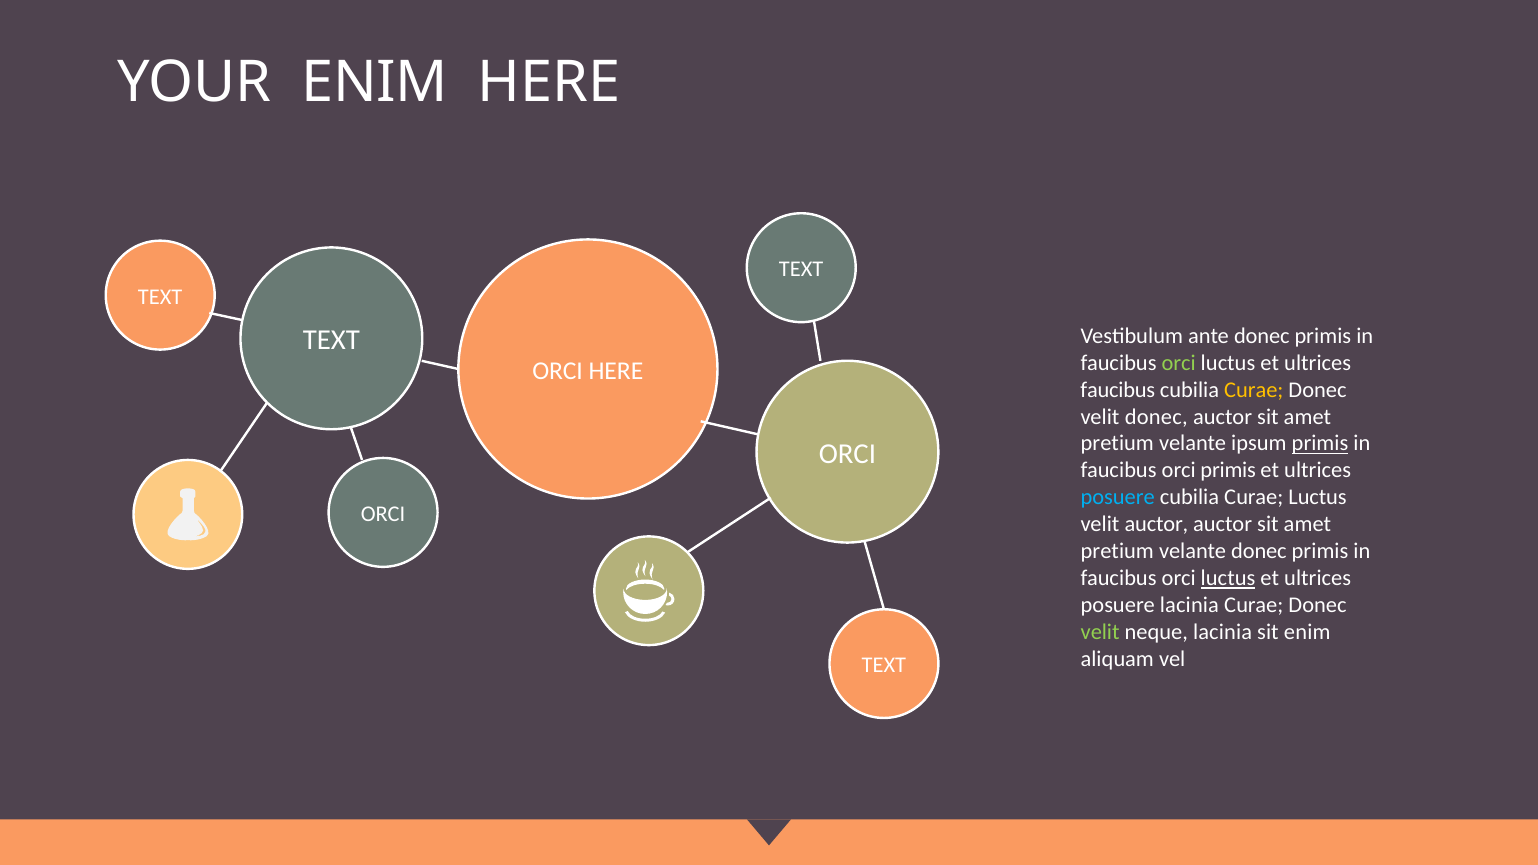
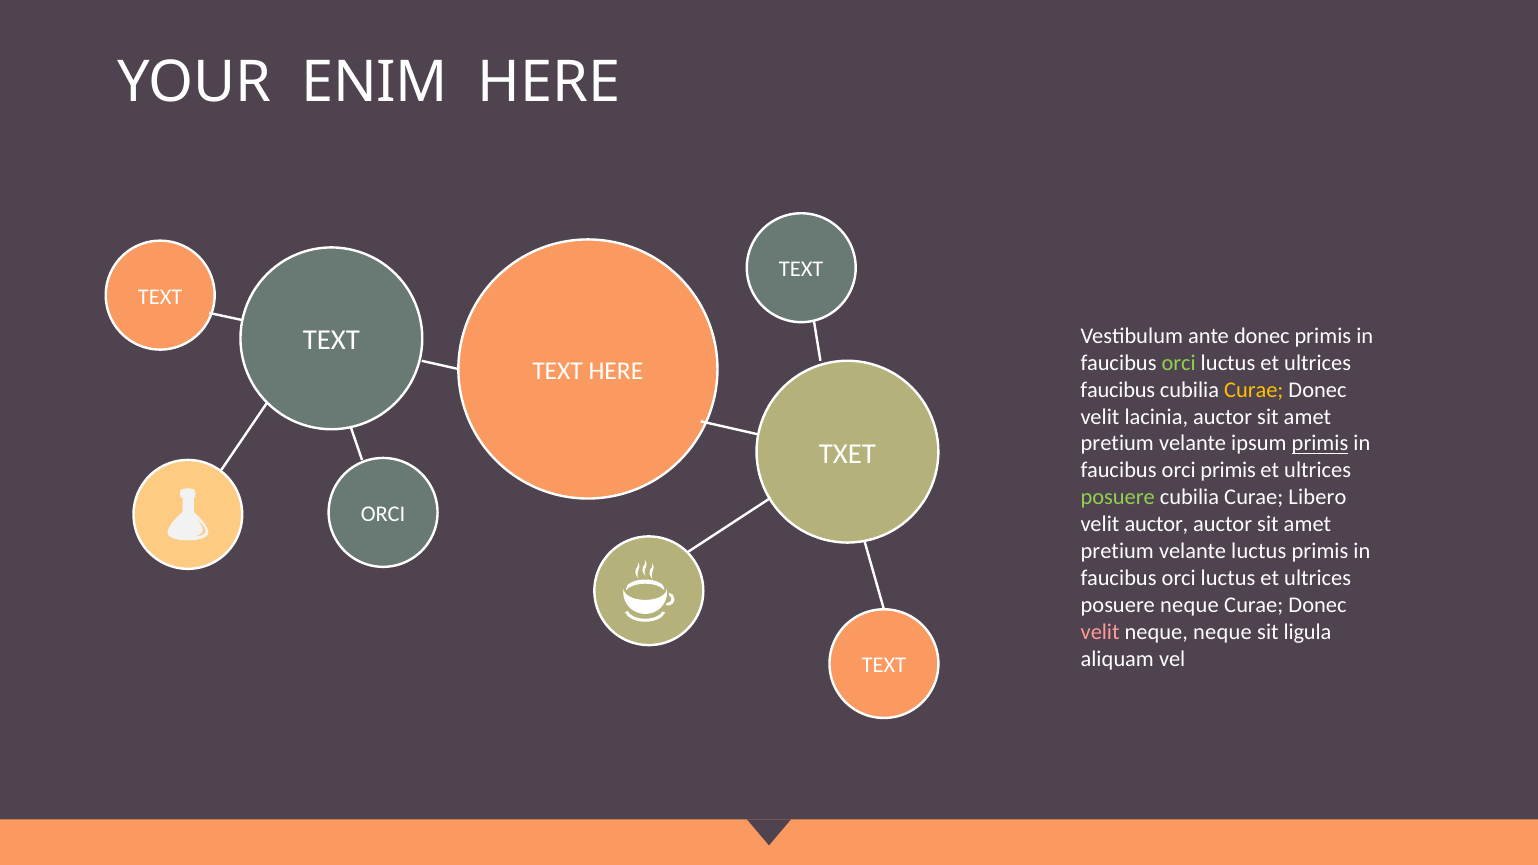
ORCI at (558, 371): ORCI -> TEXT
velit donec: donec -> lacinia
ORCI at (847, 454): ORCI -> TXET
posuere at (1118, 497) colour: light blue -> light green
Curae Luctus: Luctus -> Libero
velante donec: donec -> luctus
luctus at (1228, 578) underline: present -> none
posuere lacinia: lacinia -> neque
velit at (1100, 632) colour: light green -> pink
neque lacinia: lacinia -> neque
sit enim: enim -> ligula
